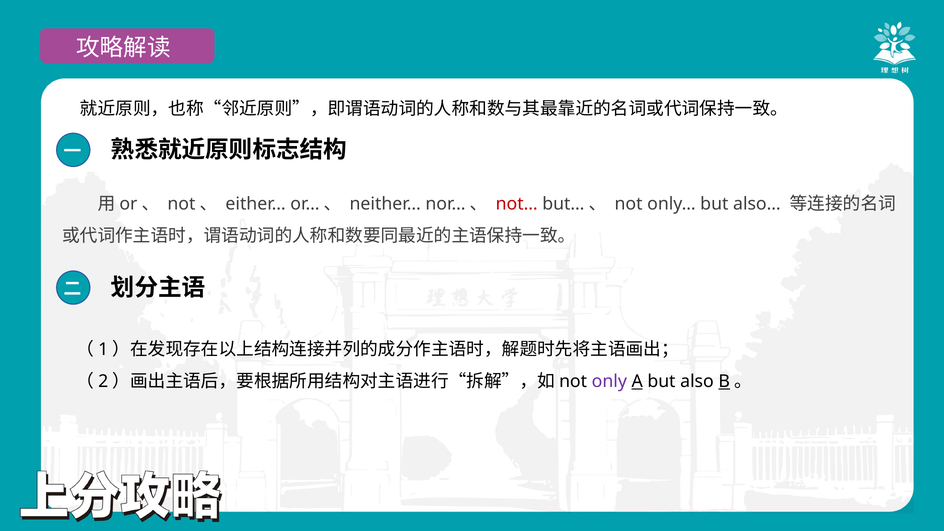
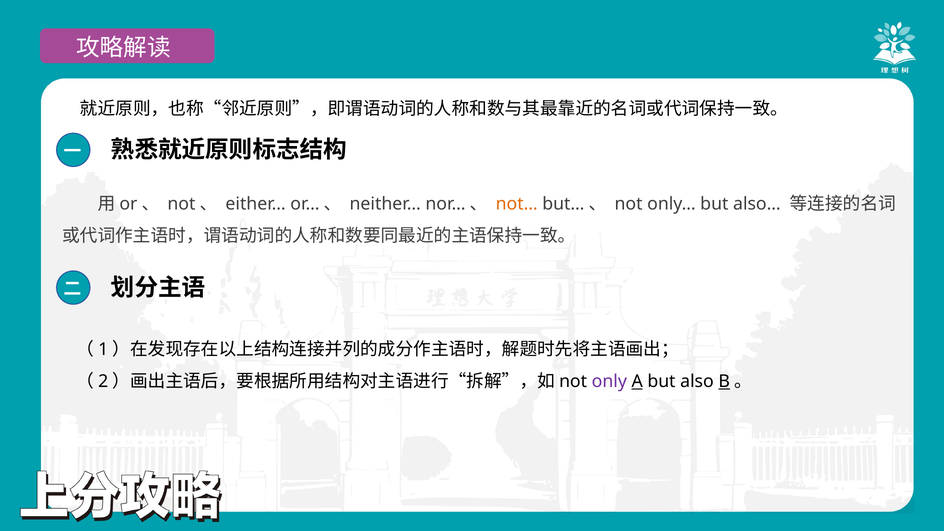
not… colour: red -> orange
